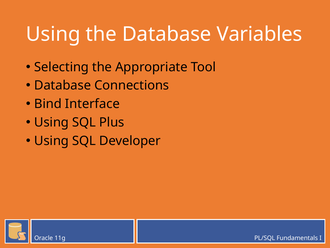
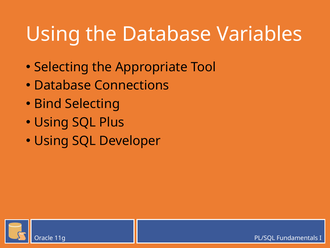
Bind Interface: Interface -> Selecting
